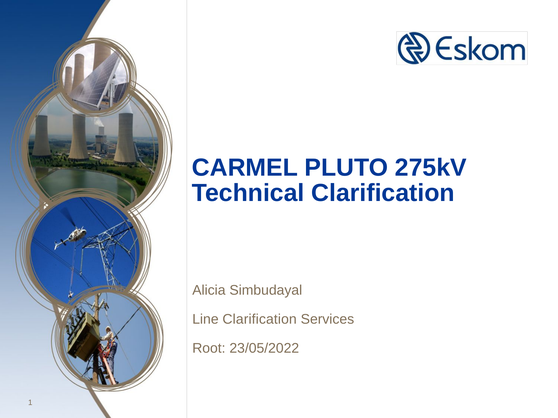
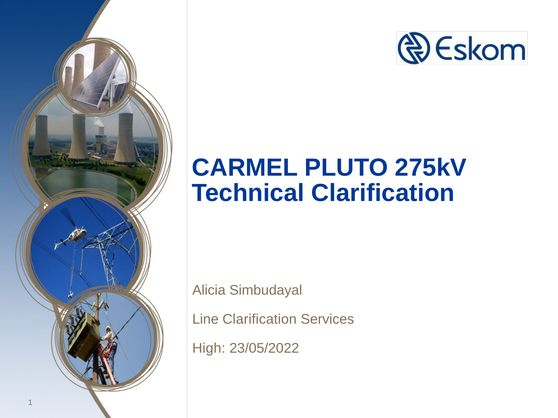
Root: Root -> High
